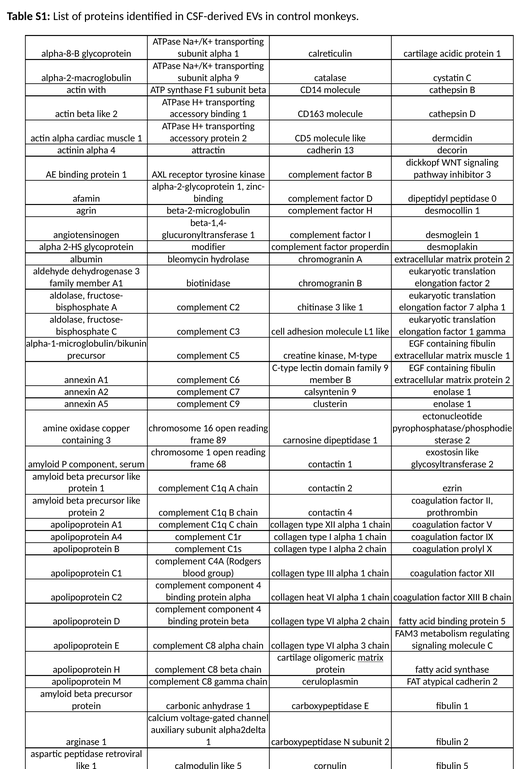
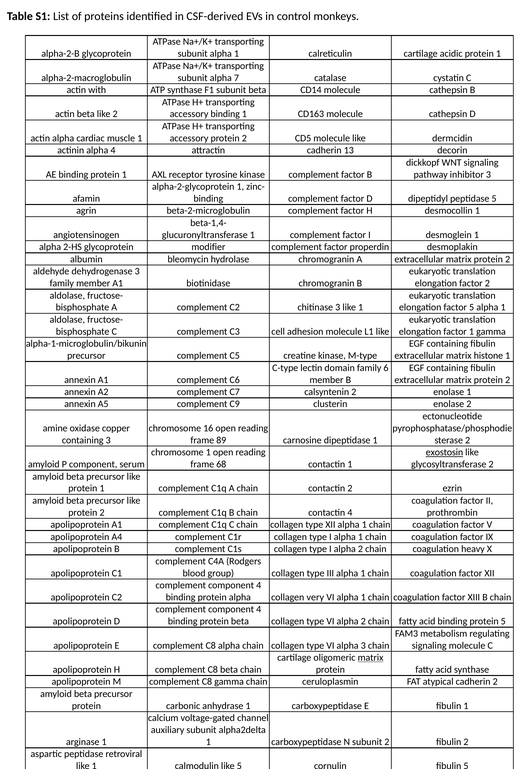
alpha-8-B: alpha-8-B -> alpha-2-B
alpha 9: 9 -> 7
peptidase 0: 0 -> 5
factor 7: 7 -> 5
matrix muscle: muscle -> histone
family 9: 9 -> 6
calsyntenin 9: 9 -> 2
clusterin enolase 1: 1 -> 2
exostosin underline: none -> present
prolyl: prolyl -> heavy
heat: heat -> very
